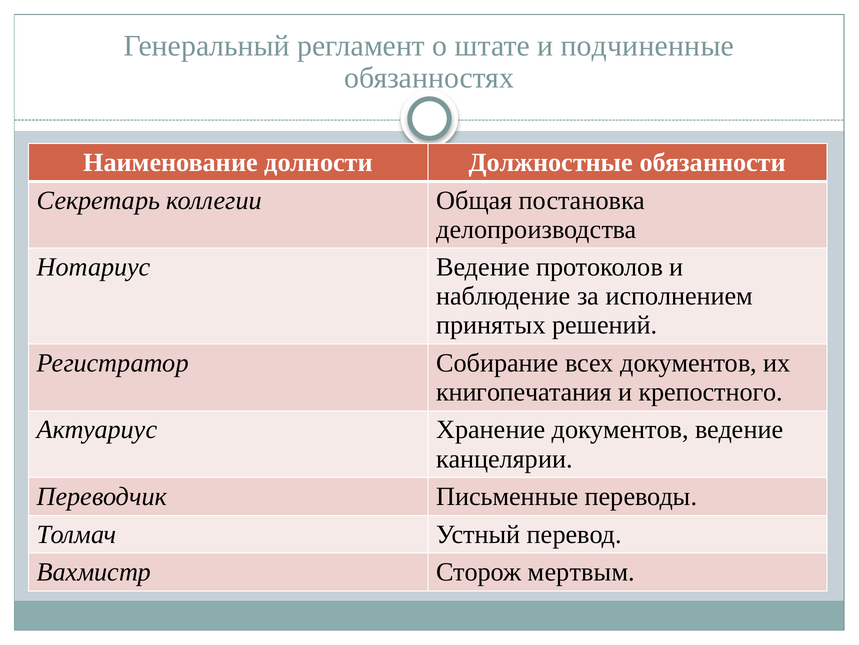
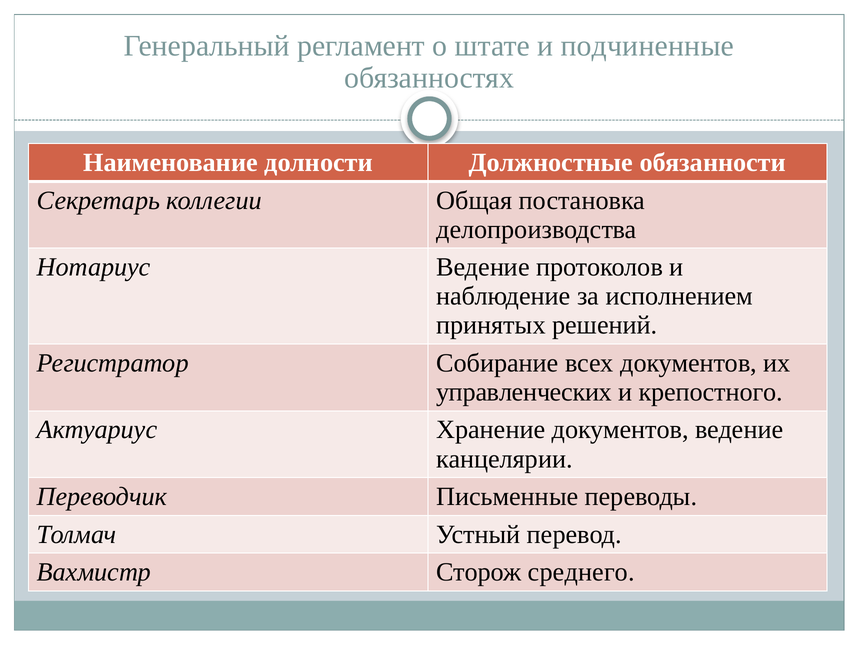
книгопечатания: книгопечатания -> управленческих
мертвым: мертвым -> среднего
